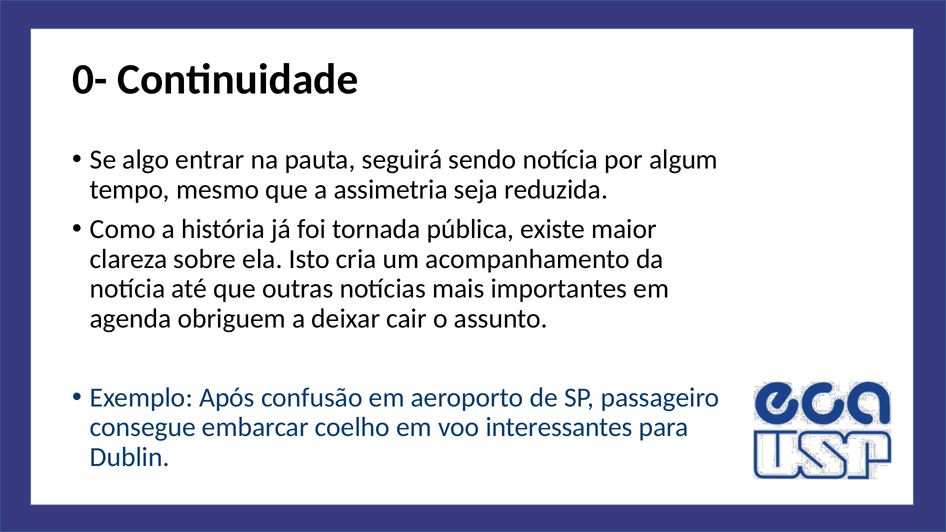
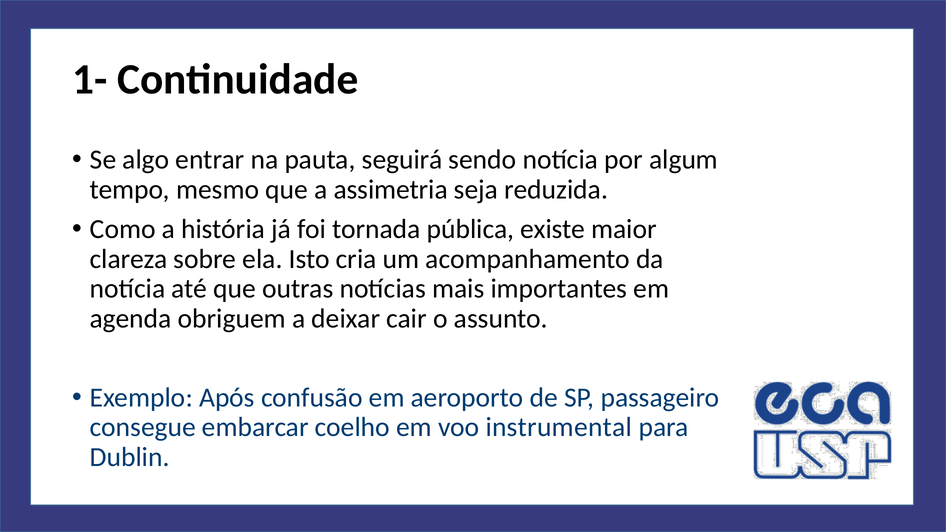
0-: 0- -> 1-
interessantes: interessantes -> instrumental
